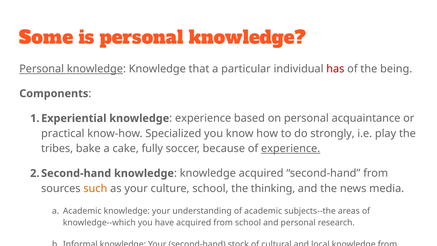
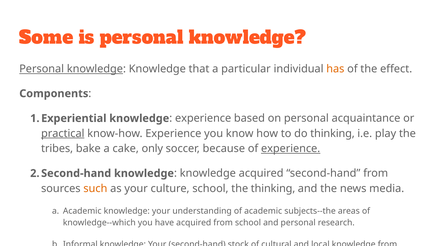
has colour: red -> orange
being: being -> effect
practical underline: none -> present
know-how Specialized: Specialized -> Experience
do strongly: strongly -> thinking
fully: fully -> only
